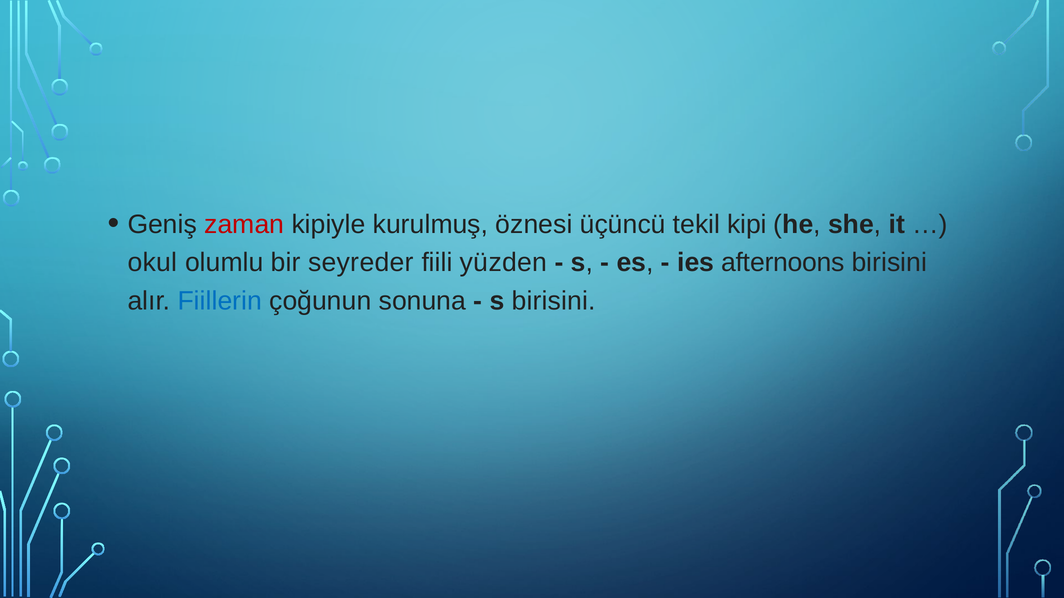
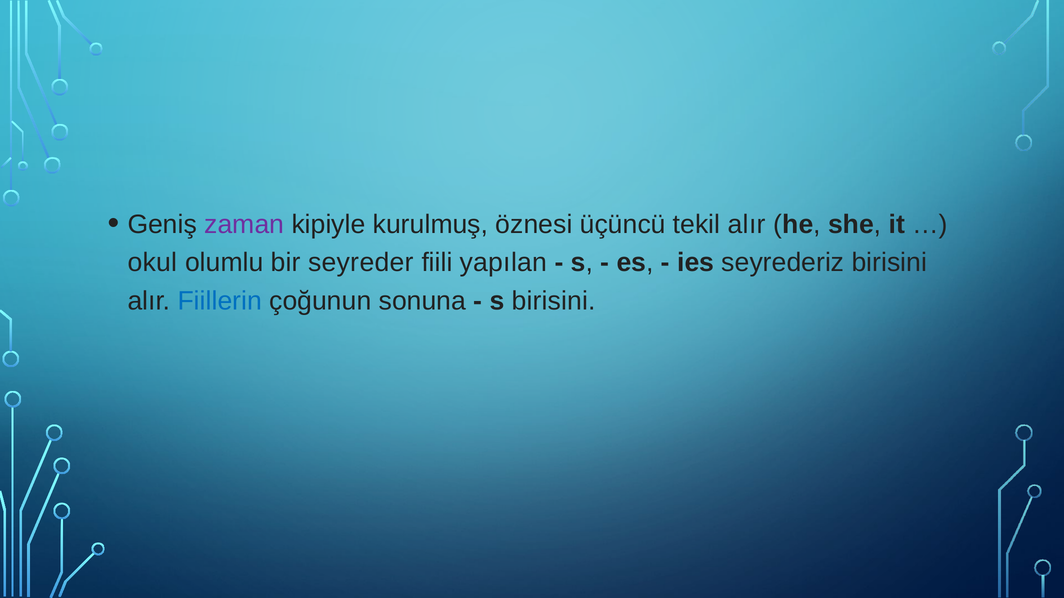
zaman colour: red -> purple
tekil kipi: kipi -> alır
yüzden: yüzden -> yapılan
afternoons: afternoons -> seyrederiz
